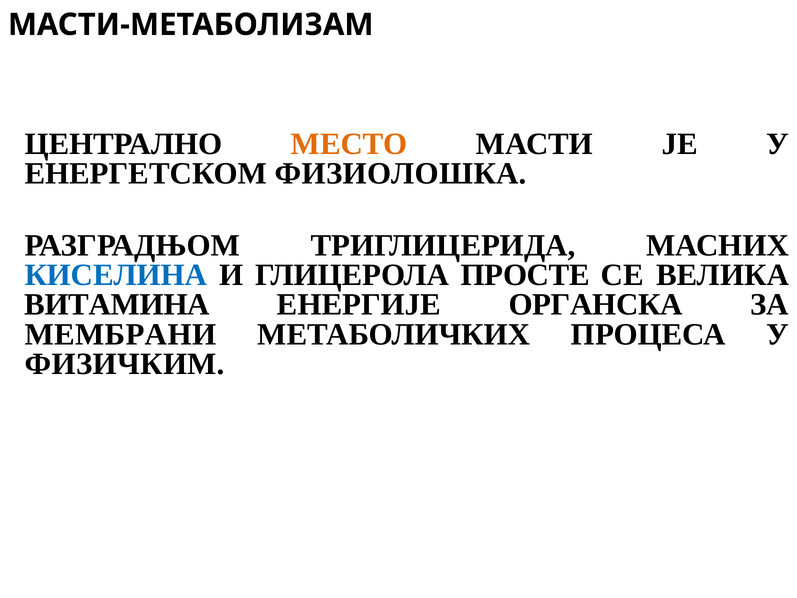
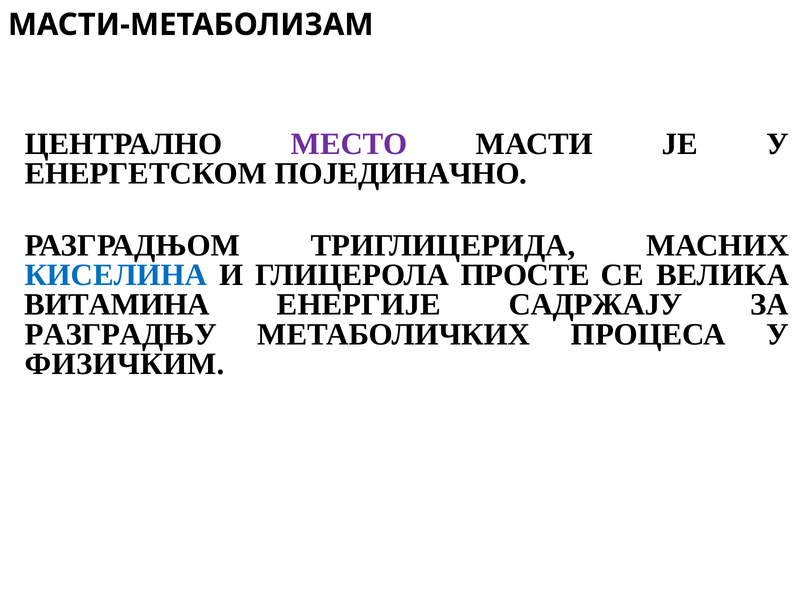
МЕСТО colour: orange -> purple
ФИЗИОЛОШКА: ФИЗИОЛОШКА -> ПОЈЕДИНАЧНО
ОРГАНСКА: ОРГАНСКА -> САДРЖАЈУ
МЕМБРАНИ: МЕМБРАНИ -> РАЗГРАДЊУ
